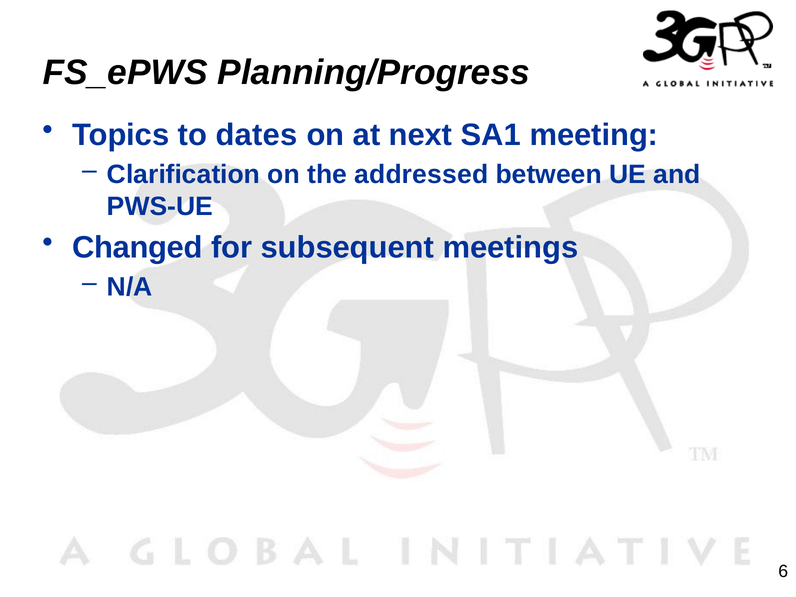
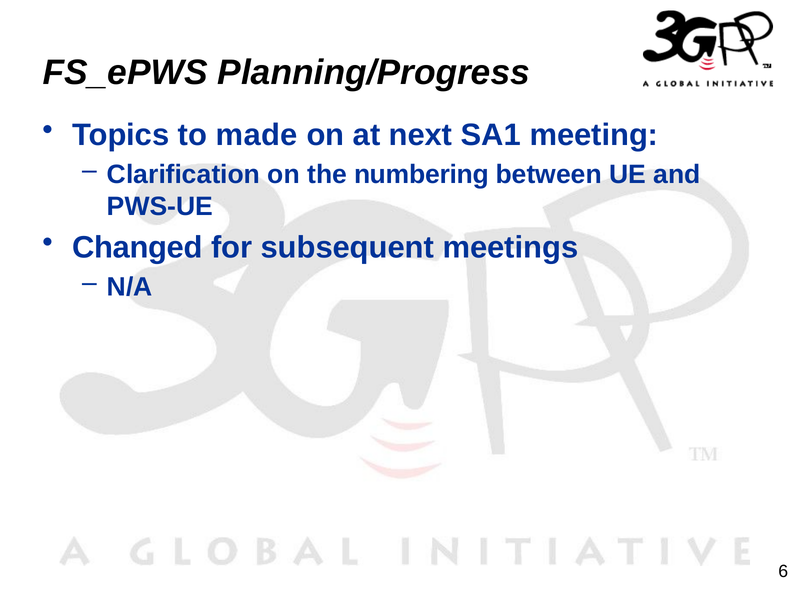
dates: dates -> made
addressed: addressed -> numbering
